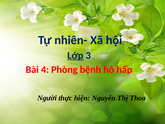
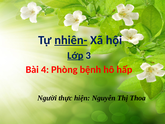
nhiên- underline: none -> present
